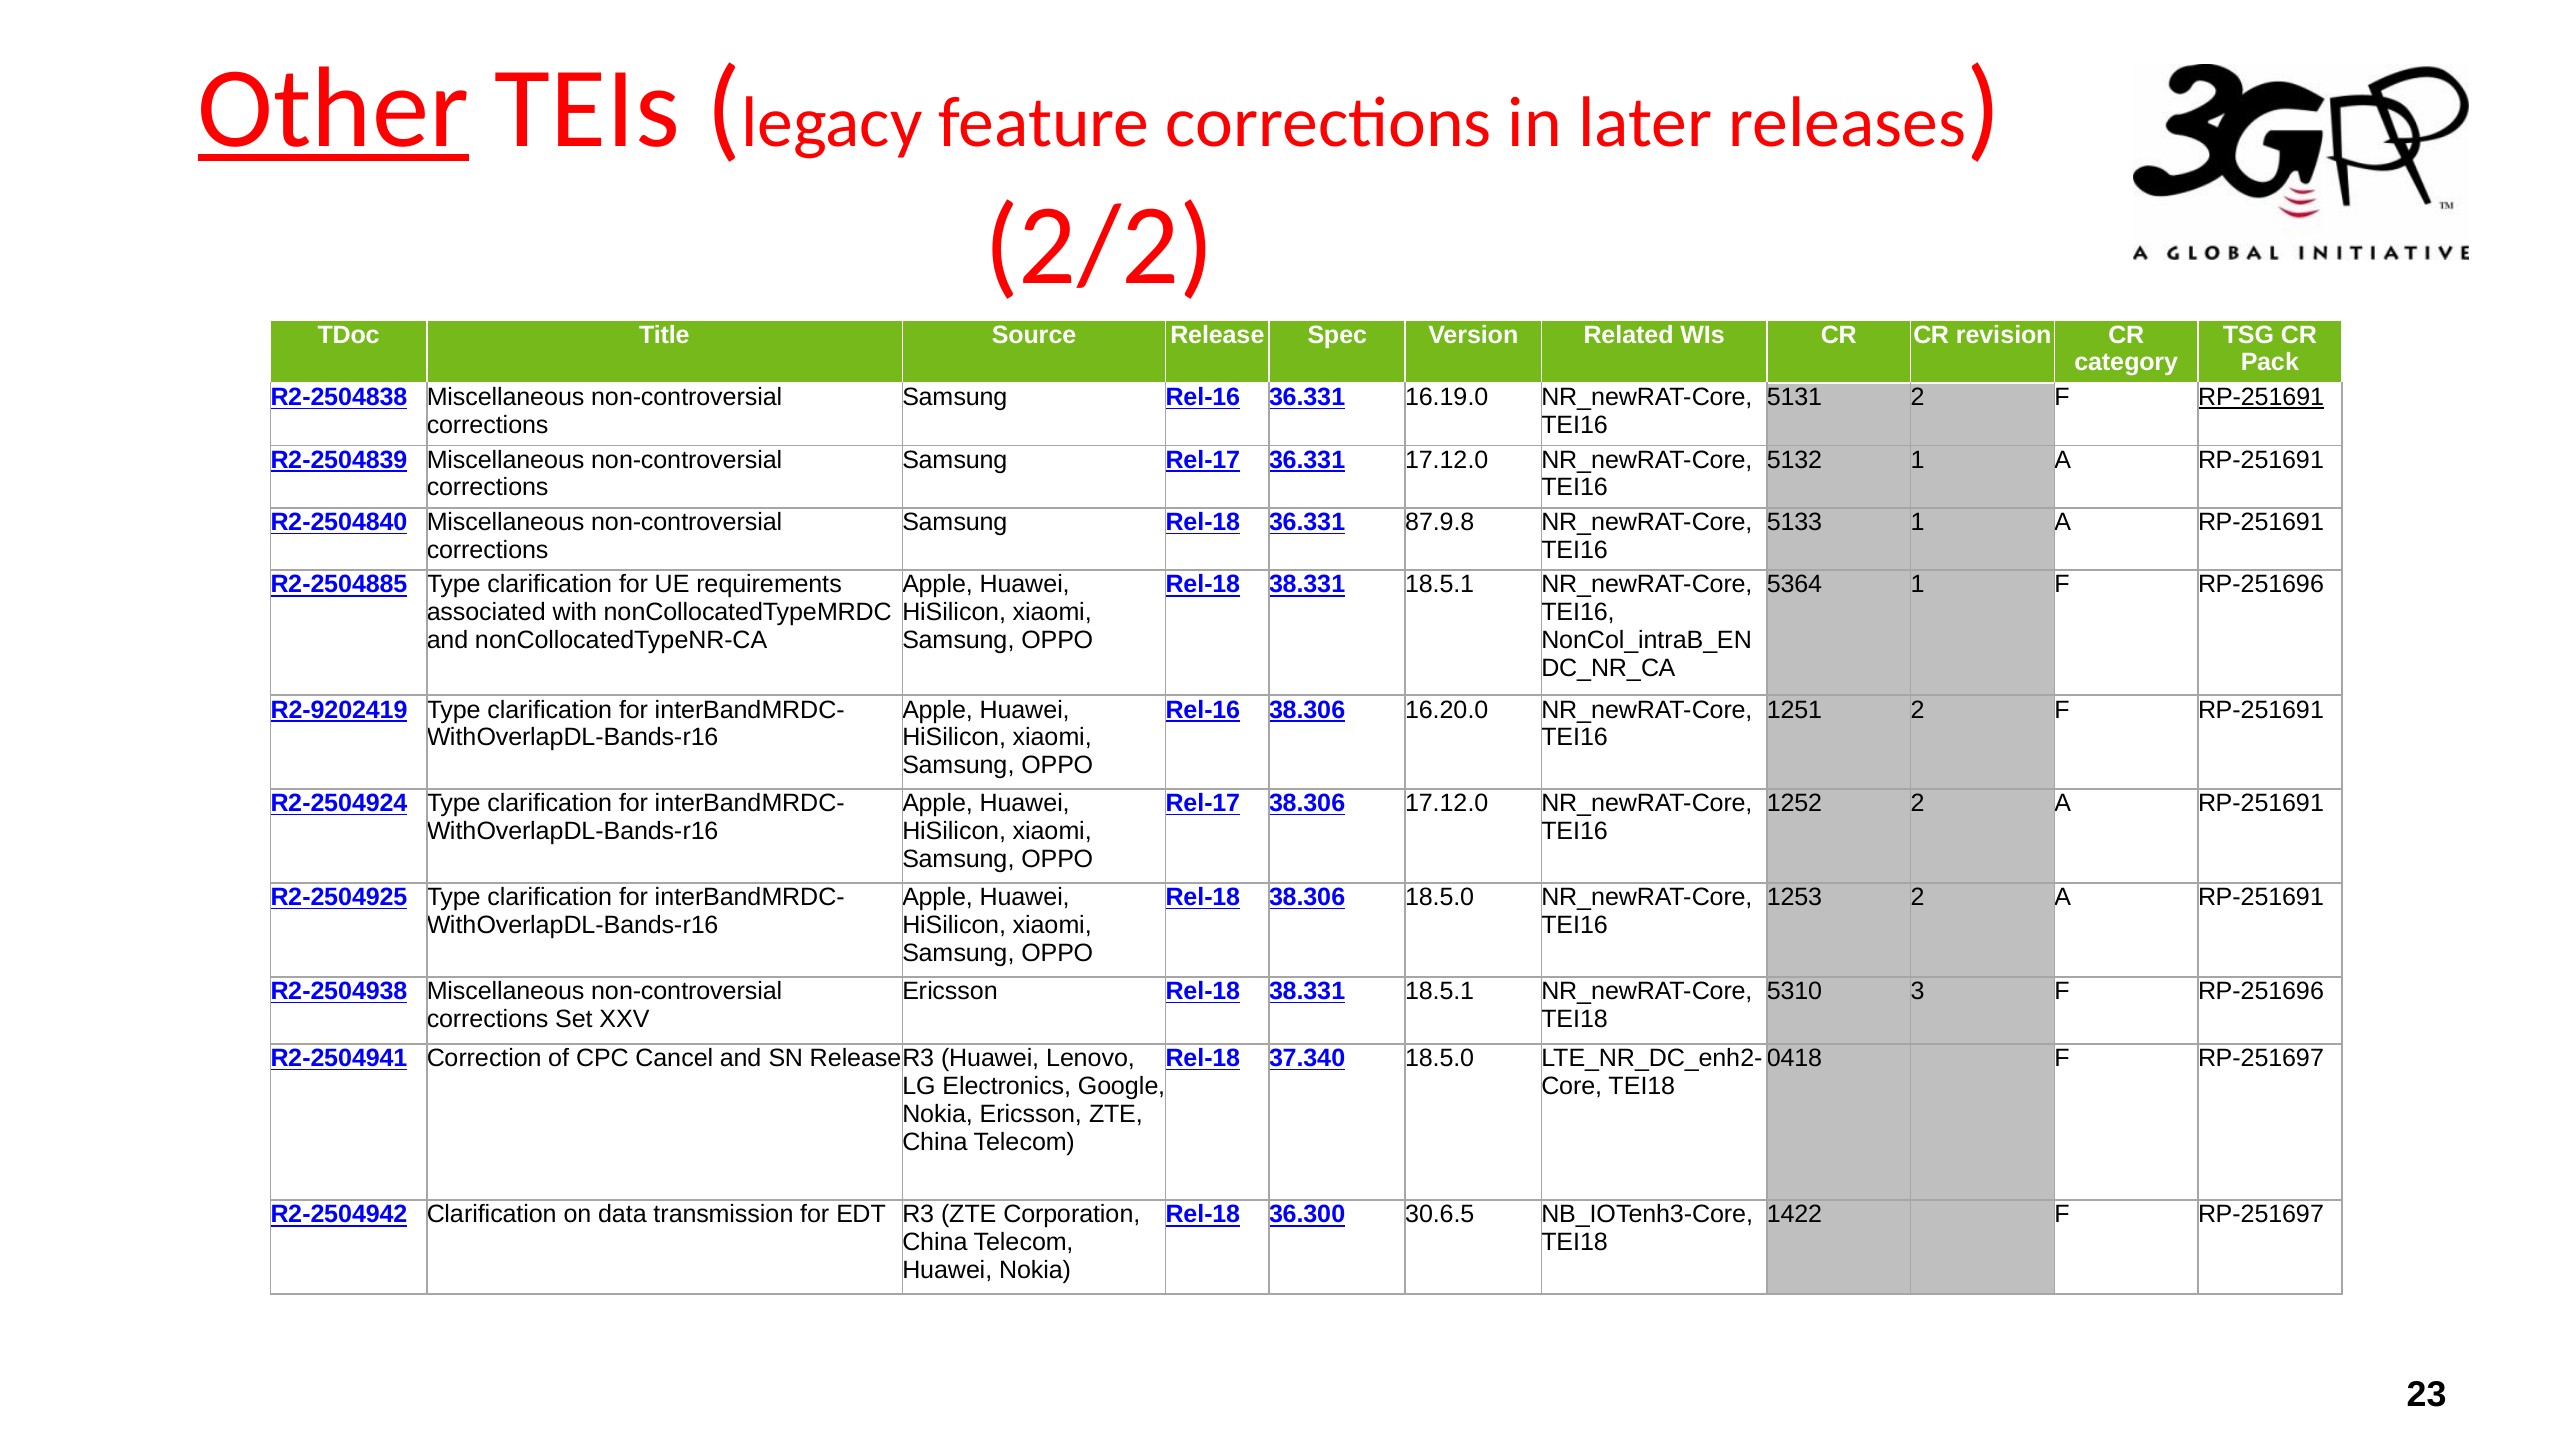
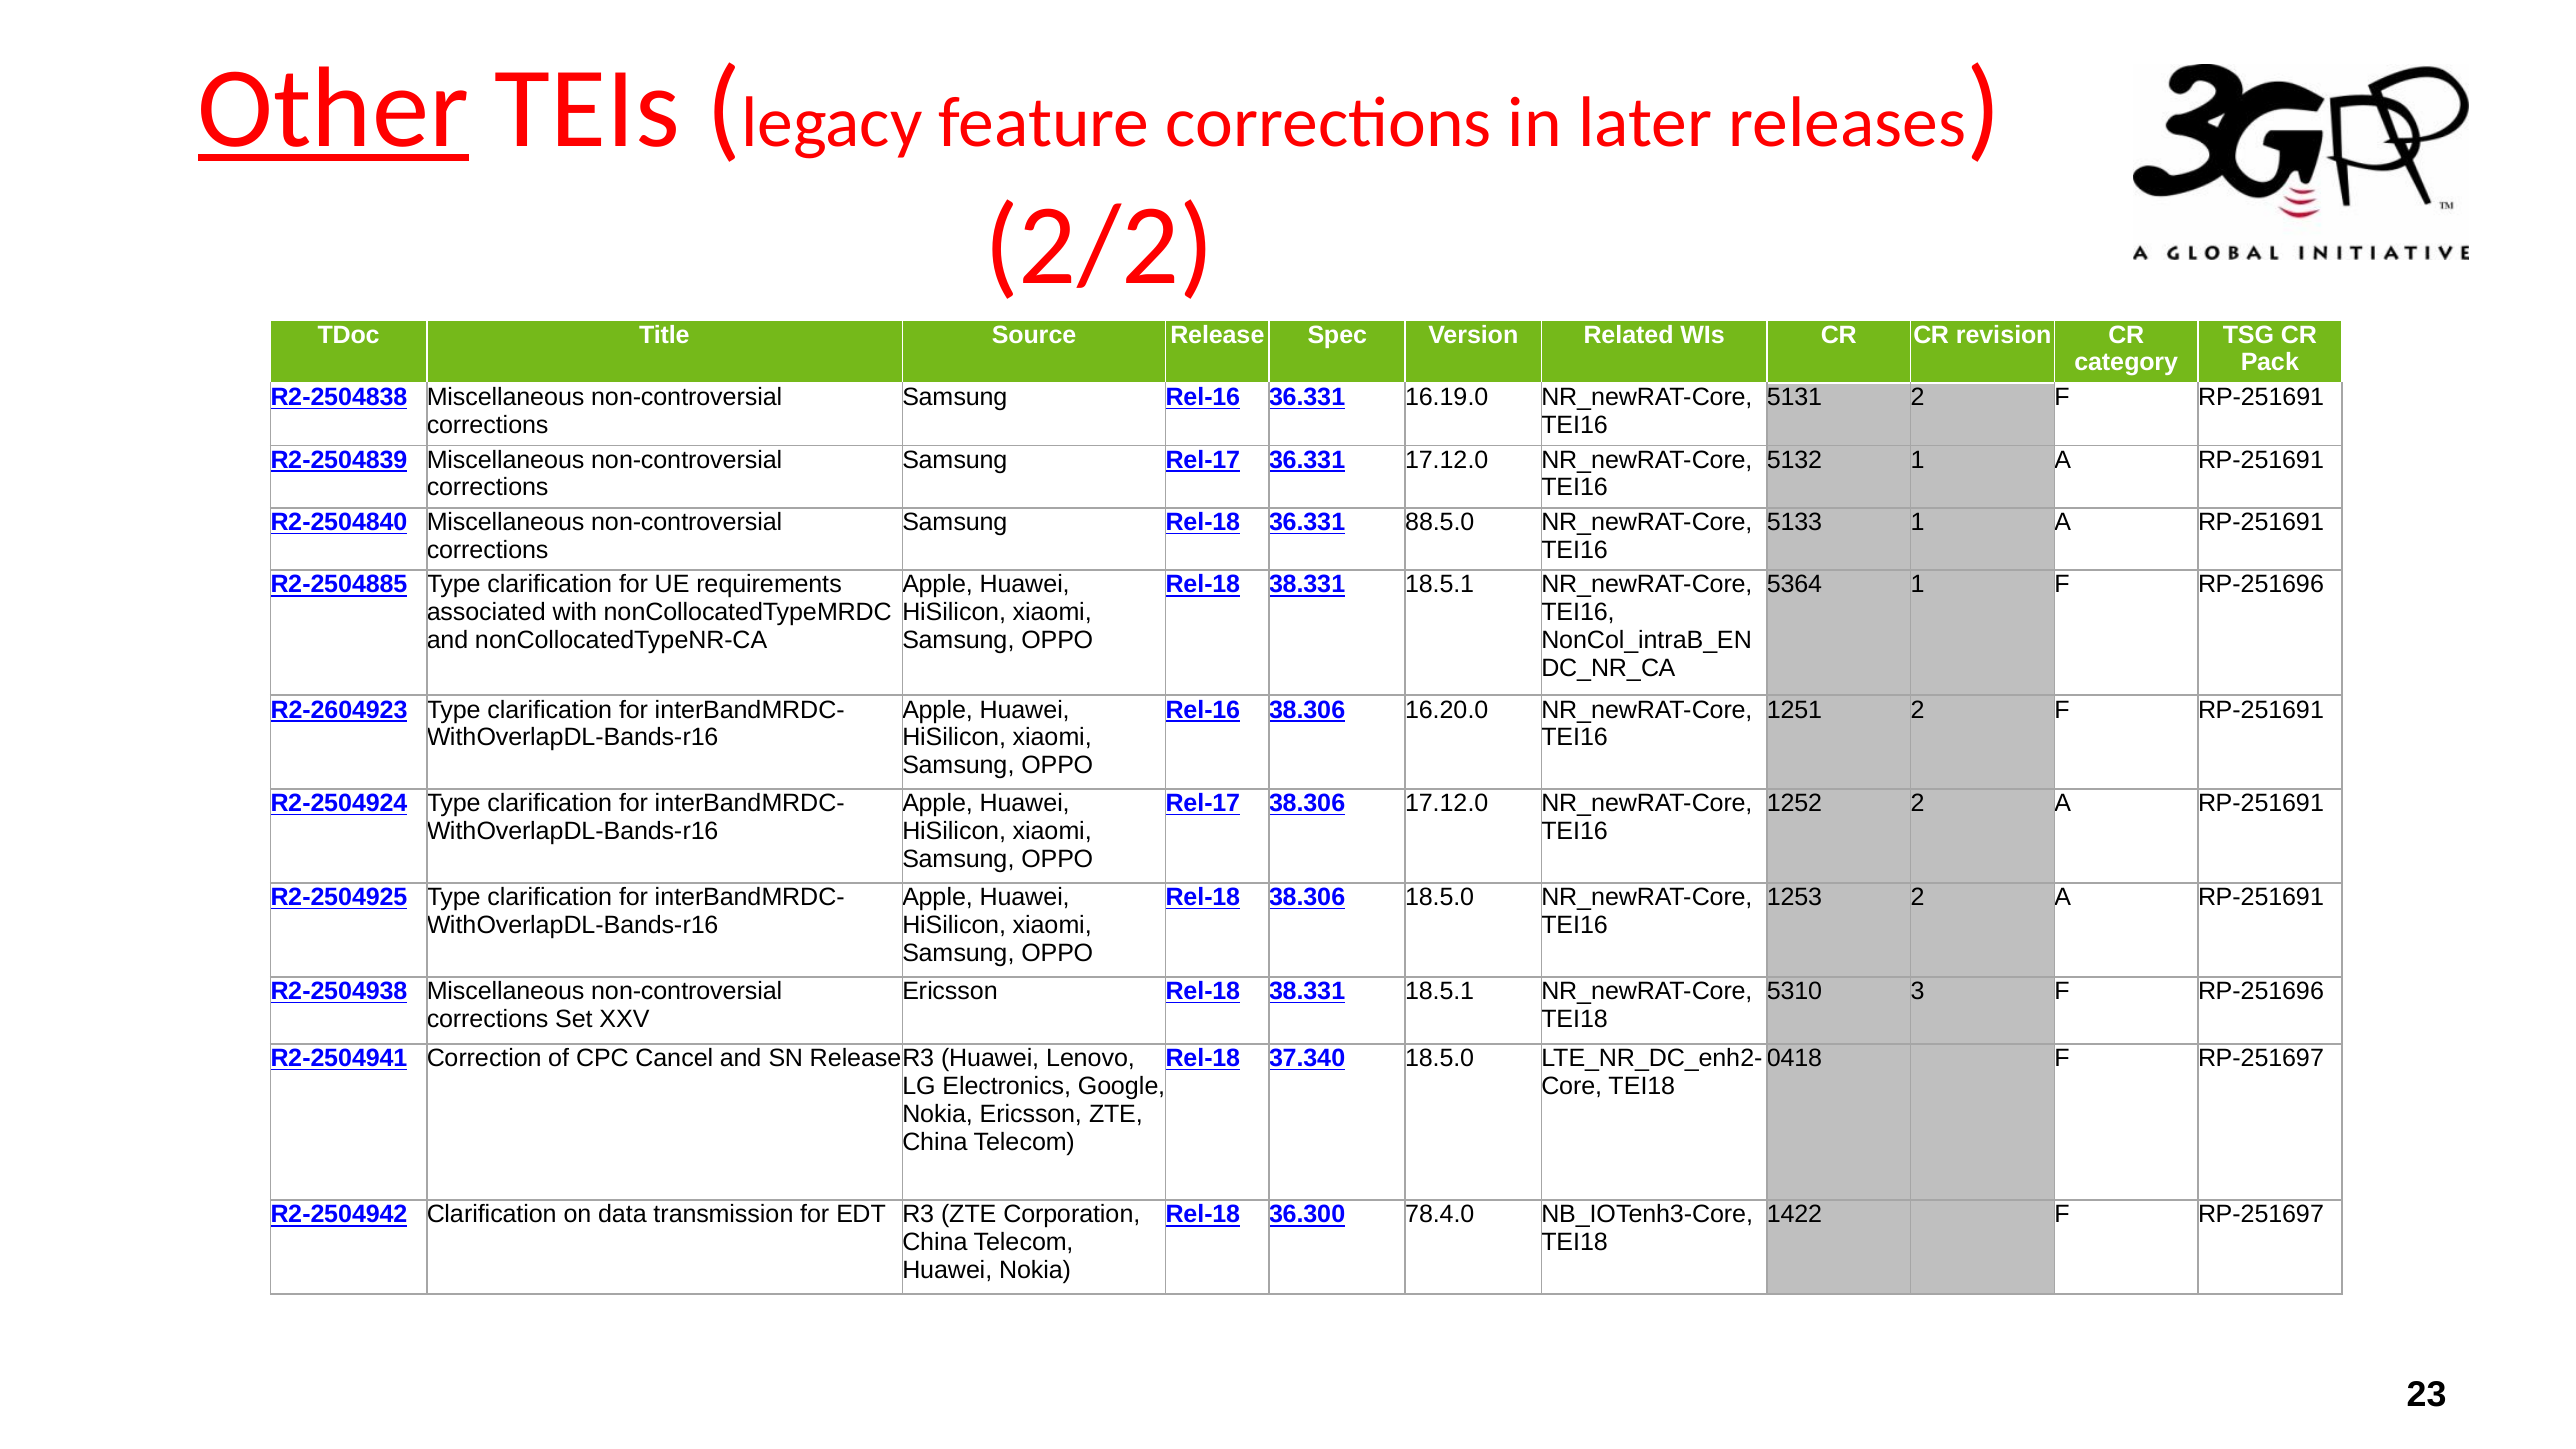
RP-251691 at (2261, 397) underline: present -> none
87.9.8: 87.9.8 -> 88.5.0
R2-9202419: R2-9202419 -> R2-2604923
30.6.5: 30.6.5 -> 78.4.0
